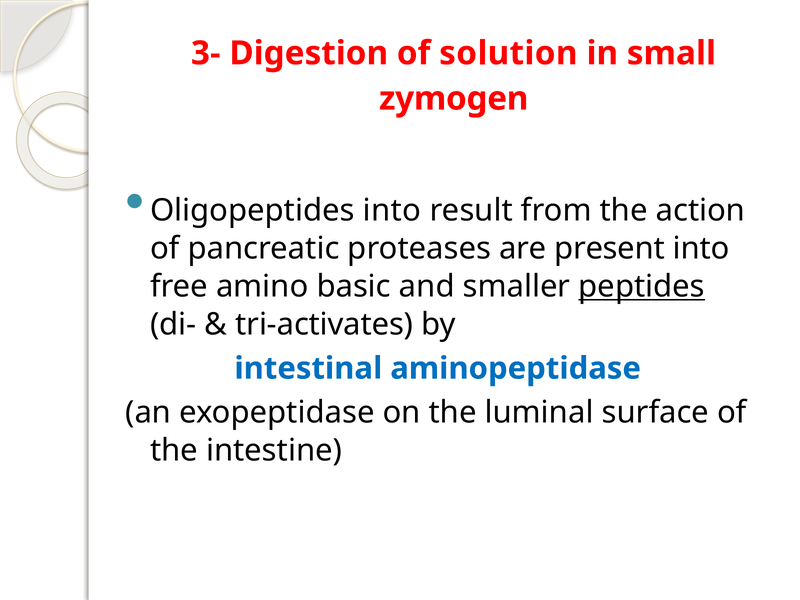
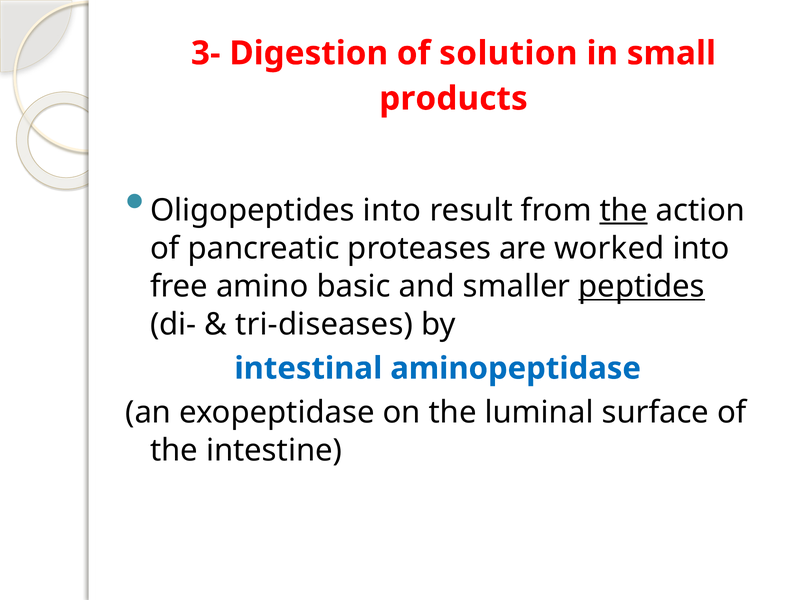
zymogen: zymogen -> products
the at (624, 210) underline: none -> present
present: present -> worked
tri-activates: tri-activates -> tri-diseases
